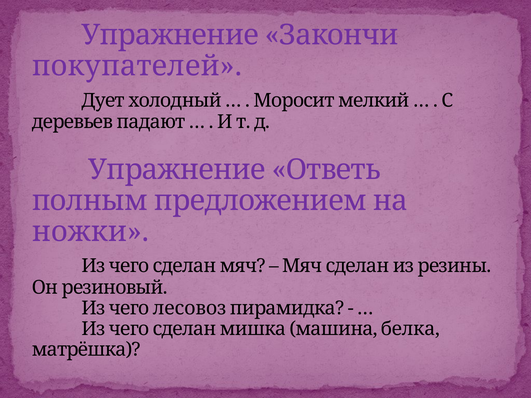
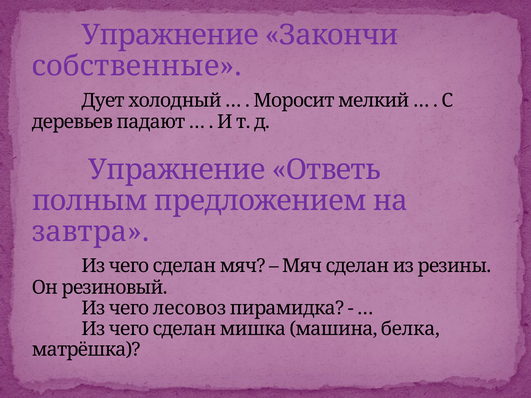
покупателей: покупателей -> собственные
ножки: ножки -> завтра
